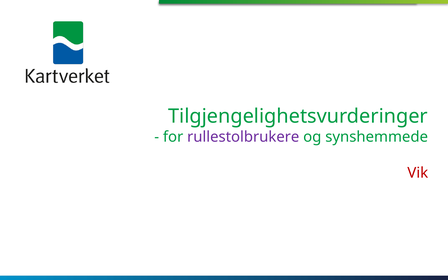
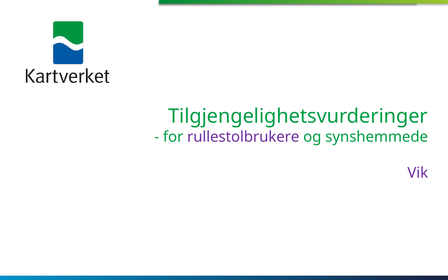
Vik colour: red -> purple
